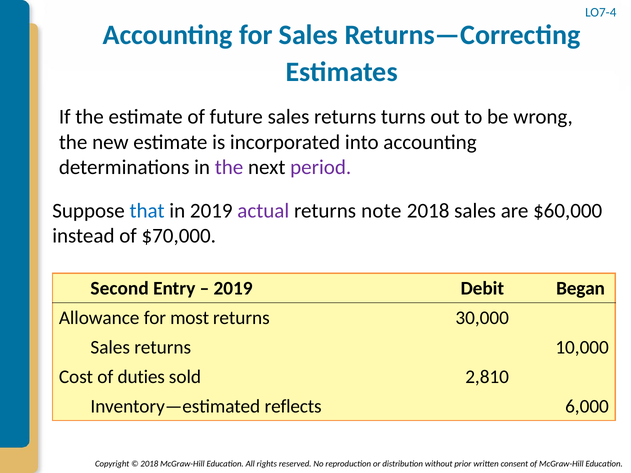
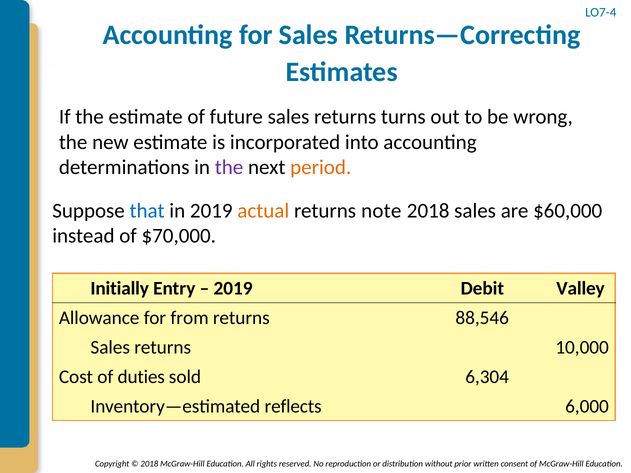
period colour: purple -> orange
actual colour: purple -> orange
Second: Second -> Initially
Began: Began -> Valley
most: most -> from
30,000: 30,000 -> 88,546
2,810: 2,810 -> 6,304
